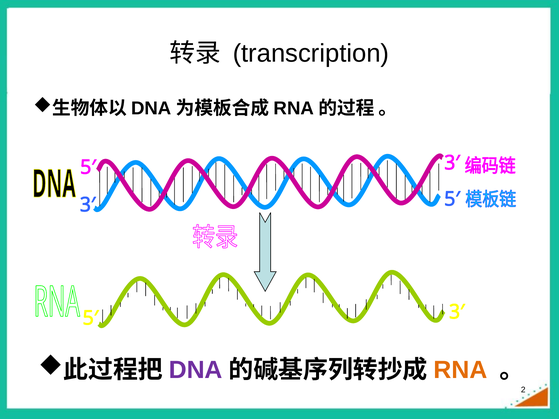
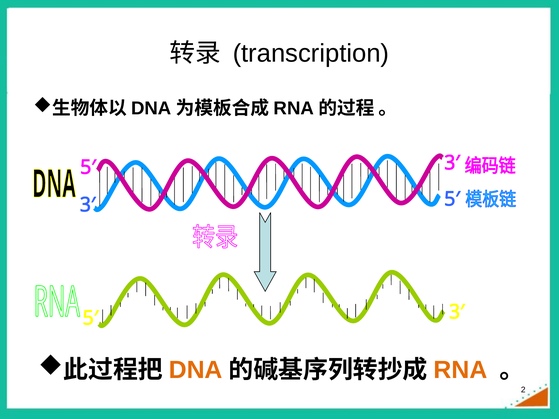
DNA colour: purple -> orange
